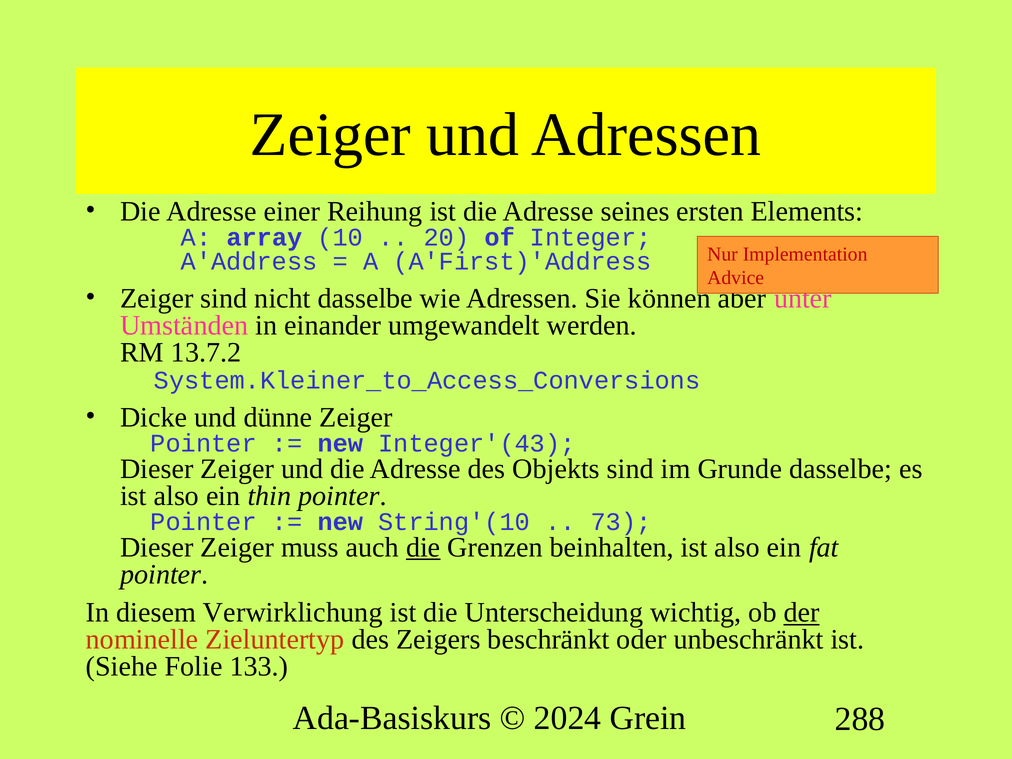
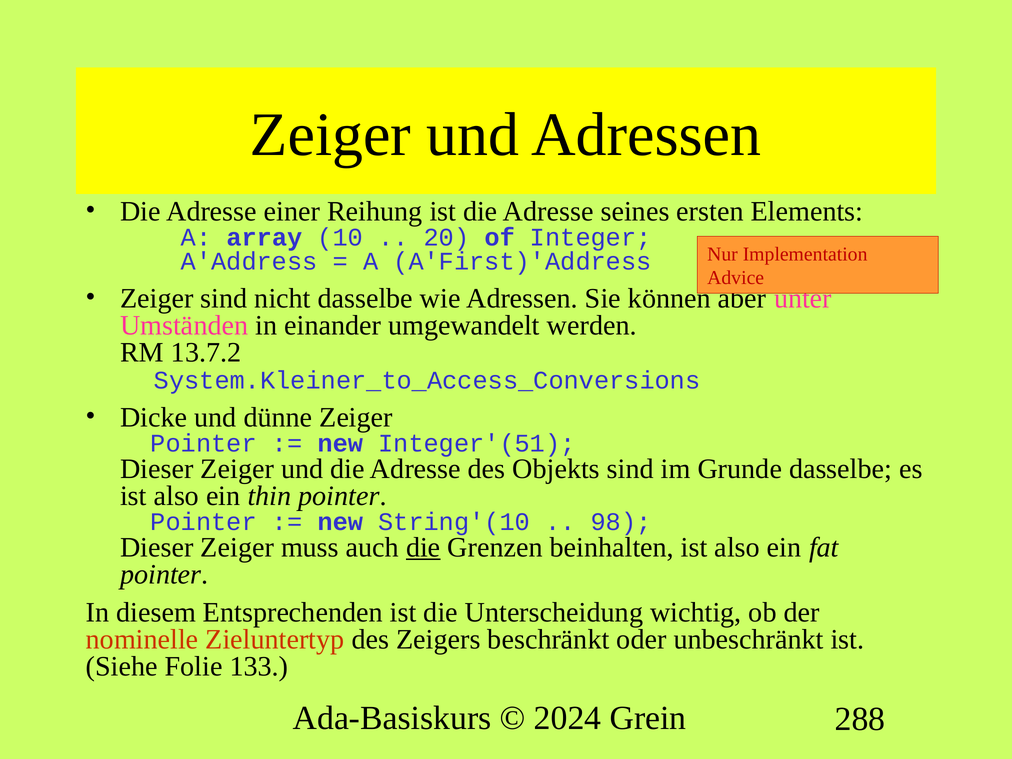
Integer'(43: Integer'(43 -> Integer'(51
73: 73 -> 98
Verwirklichung: Verwirklichung -> Entsprechenden
der underline: present -> none
